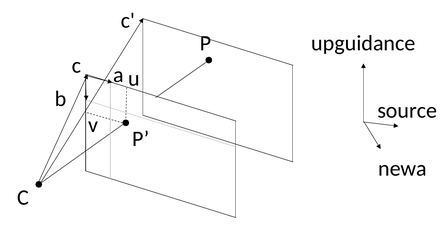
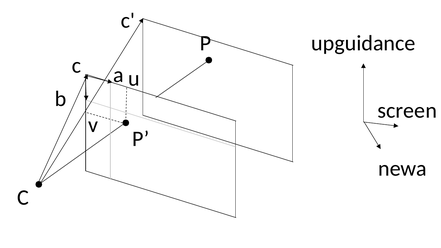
source: source -> screen
